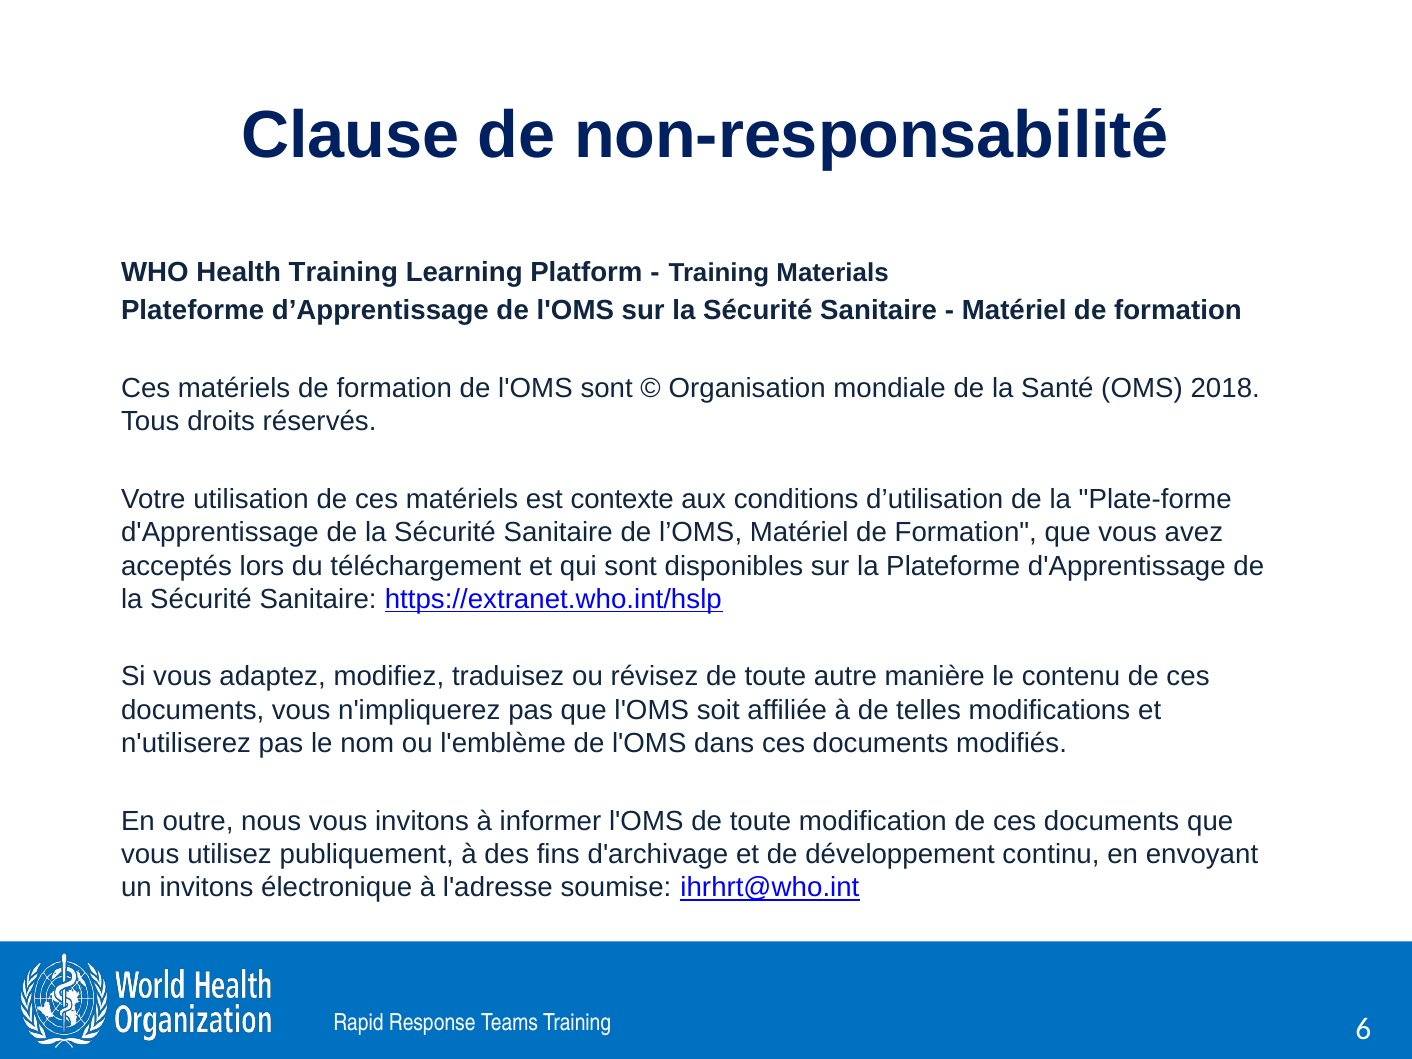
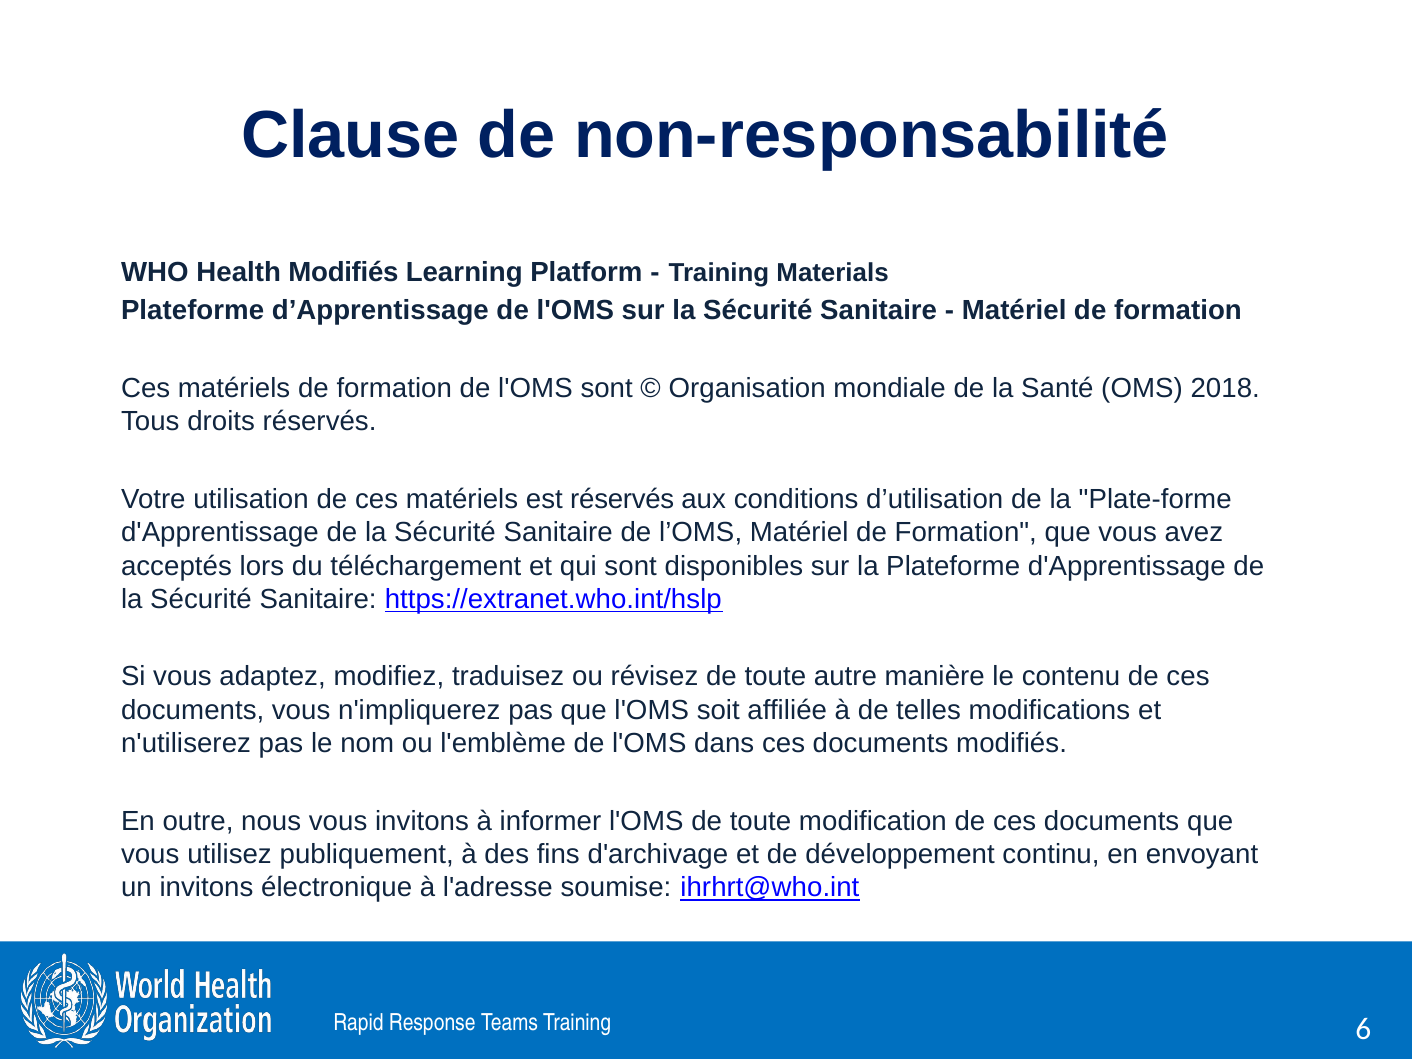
Health Training: Training -> Modifiés
est contexte: contexte -> réservés
